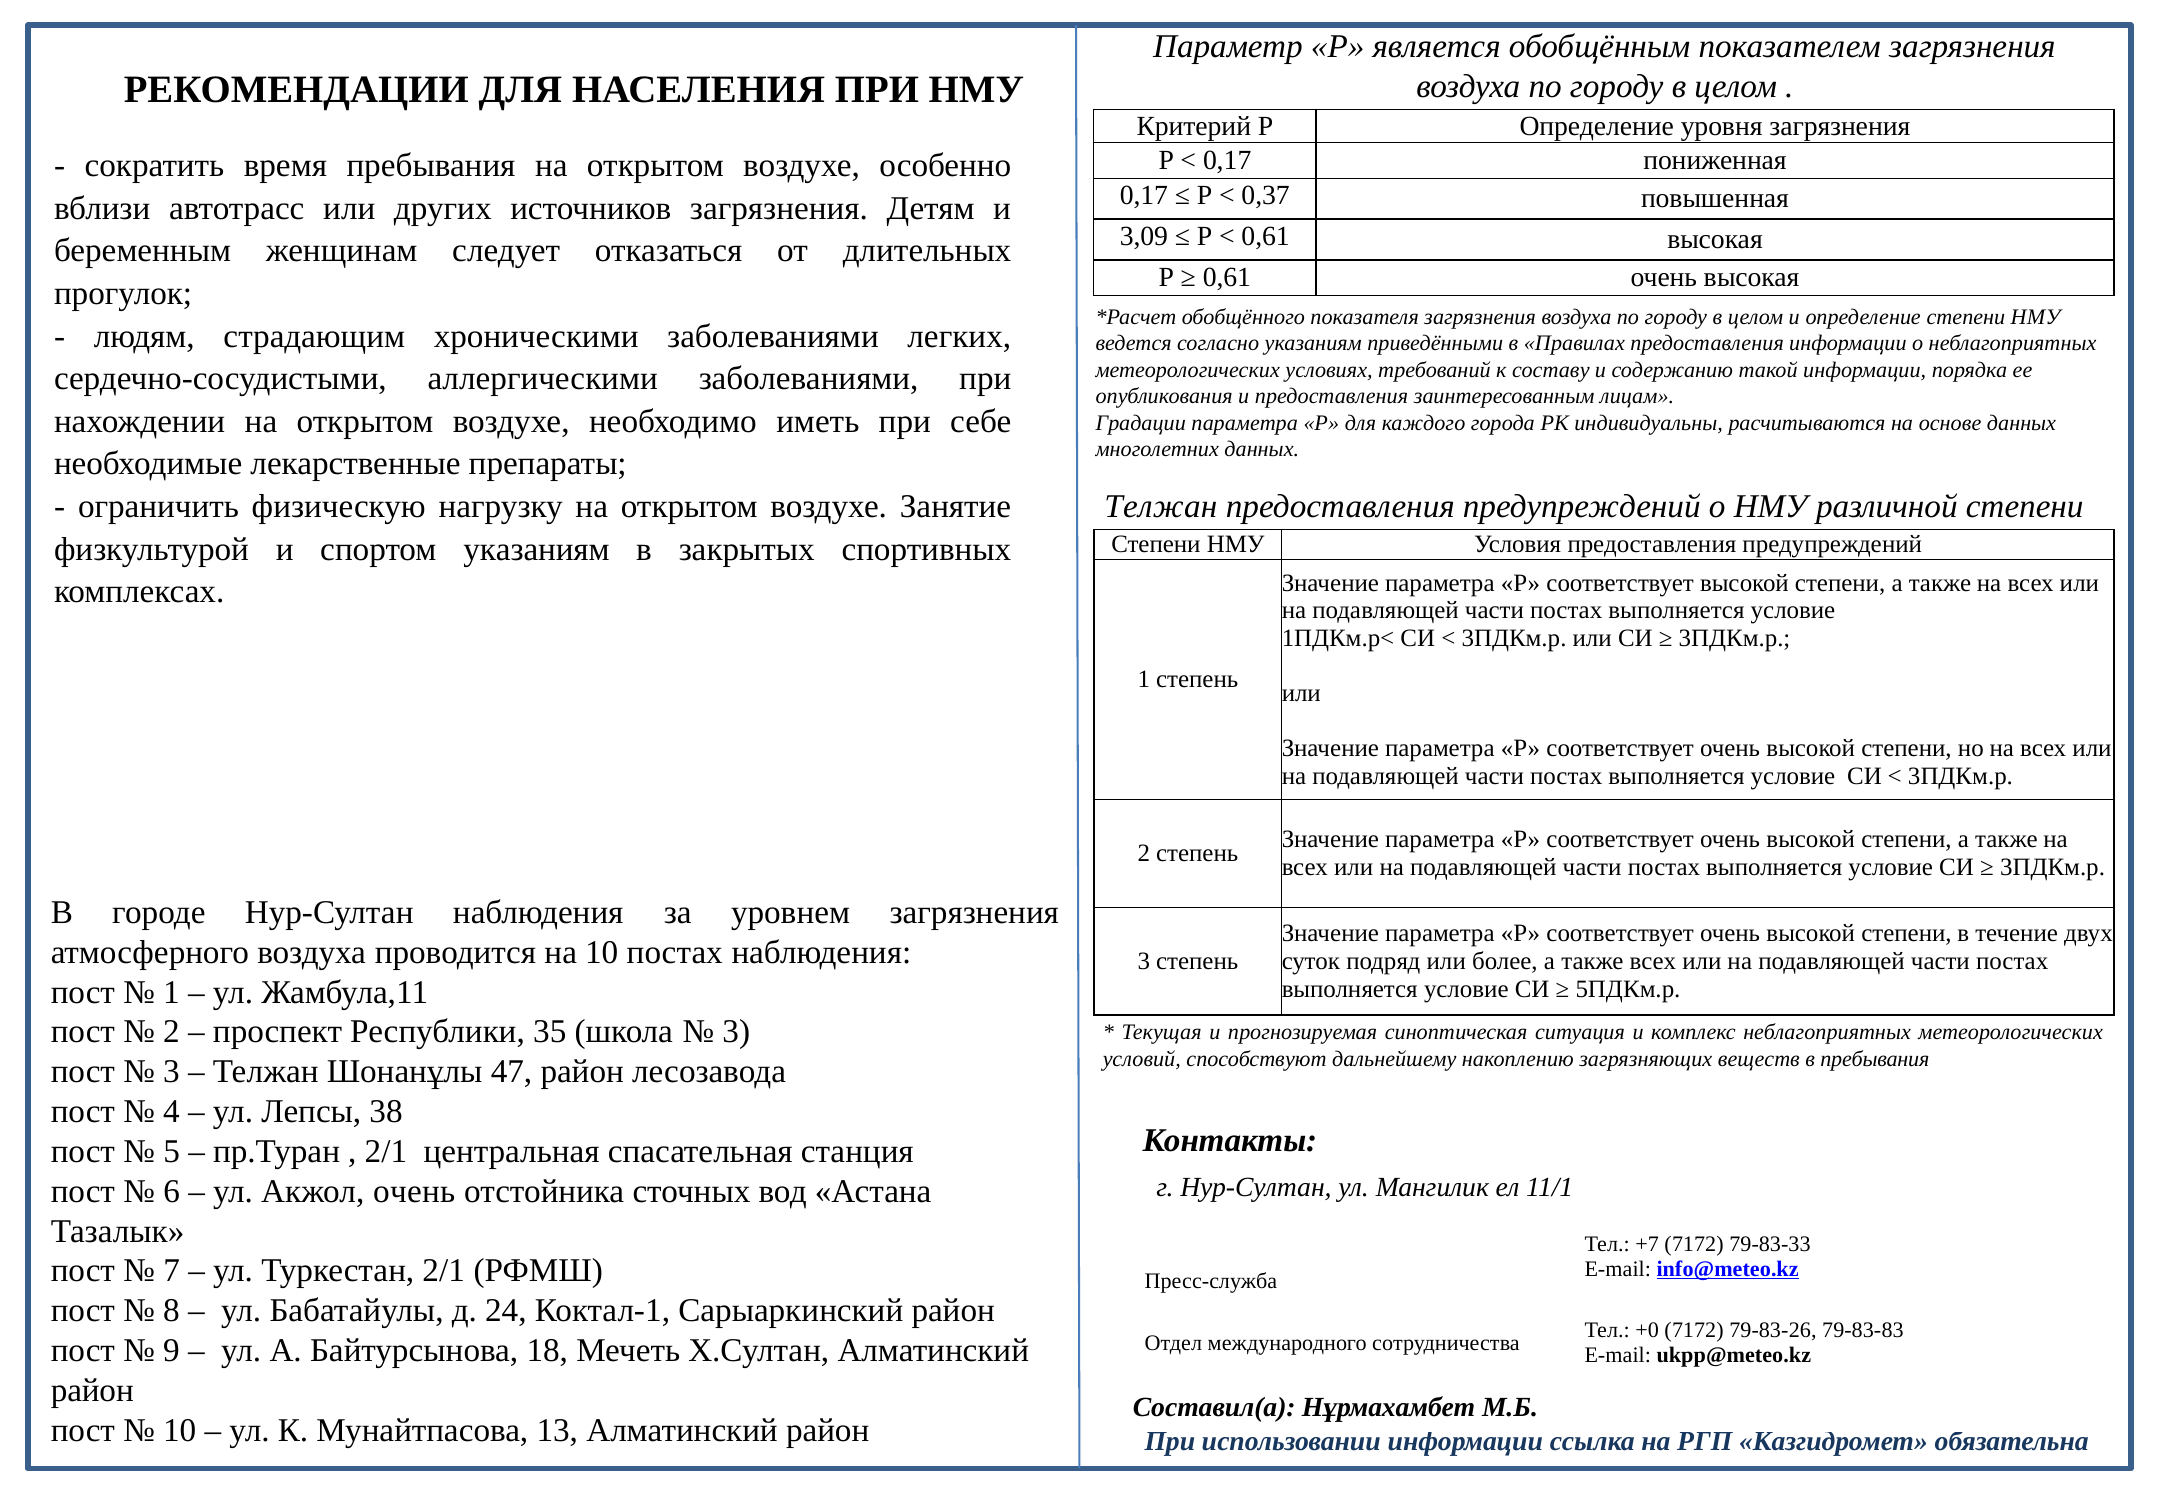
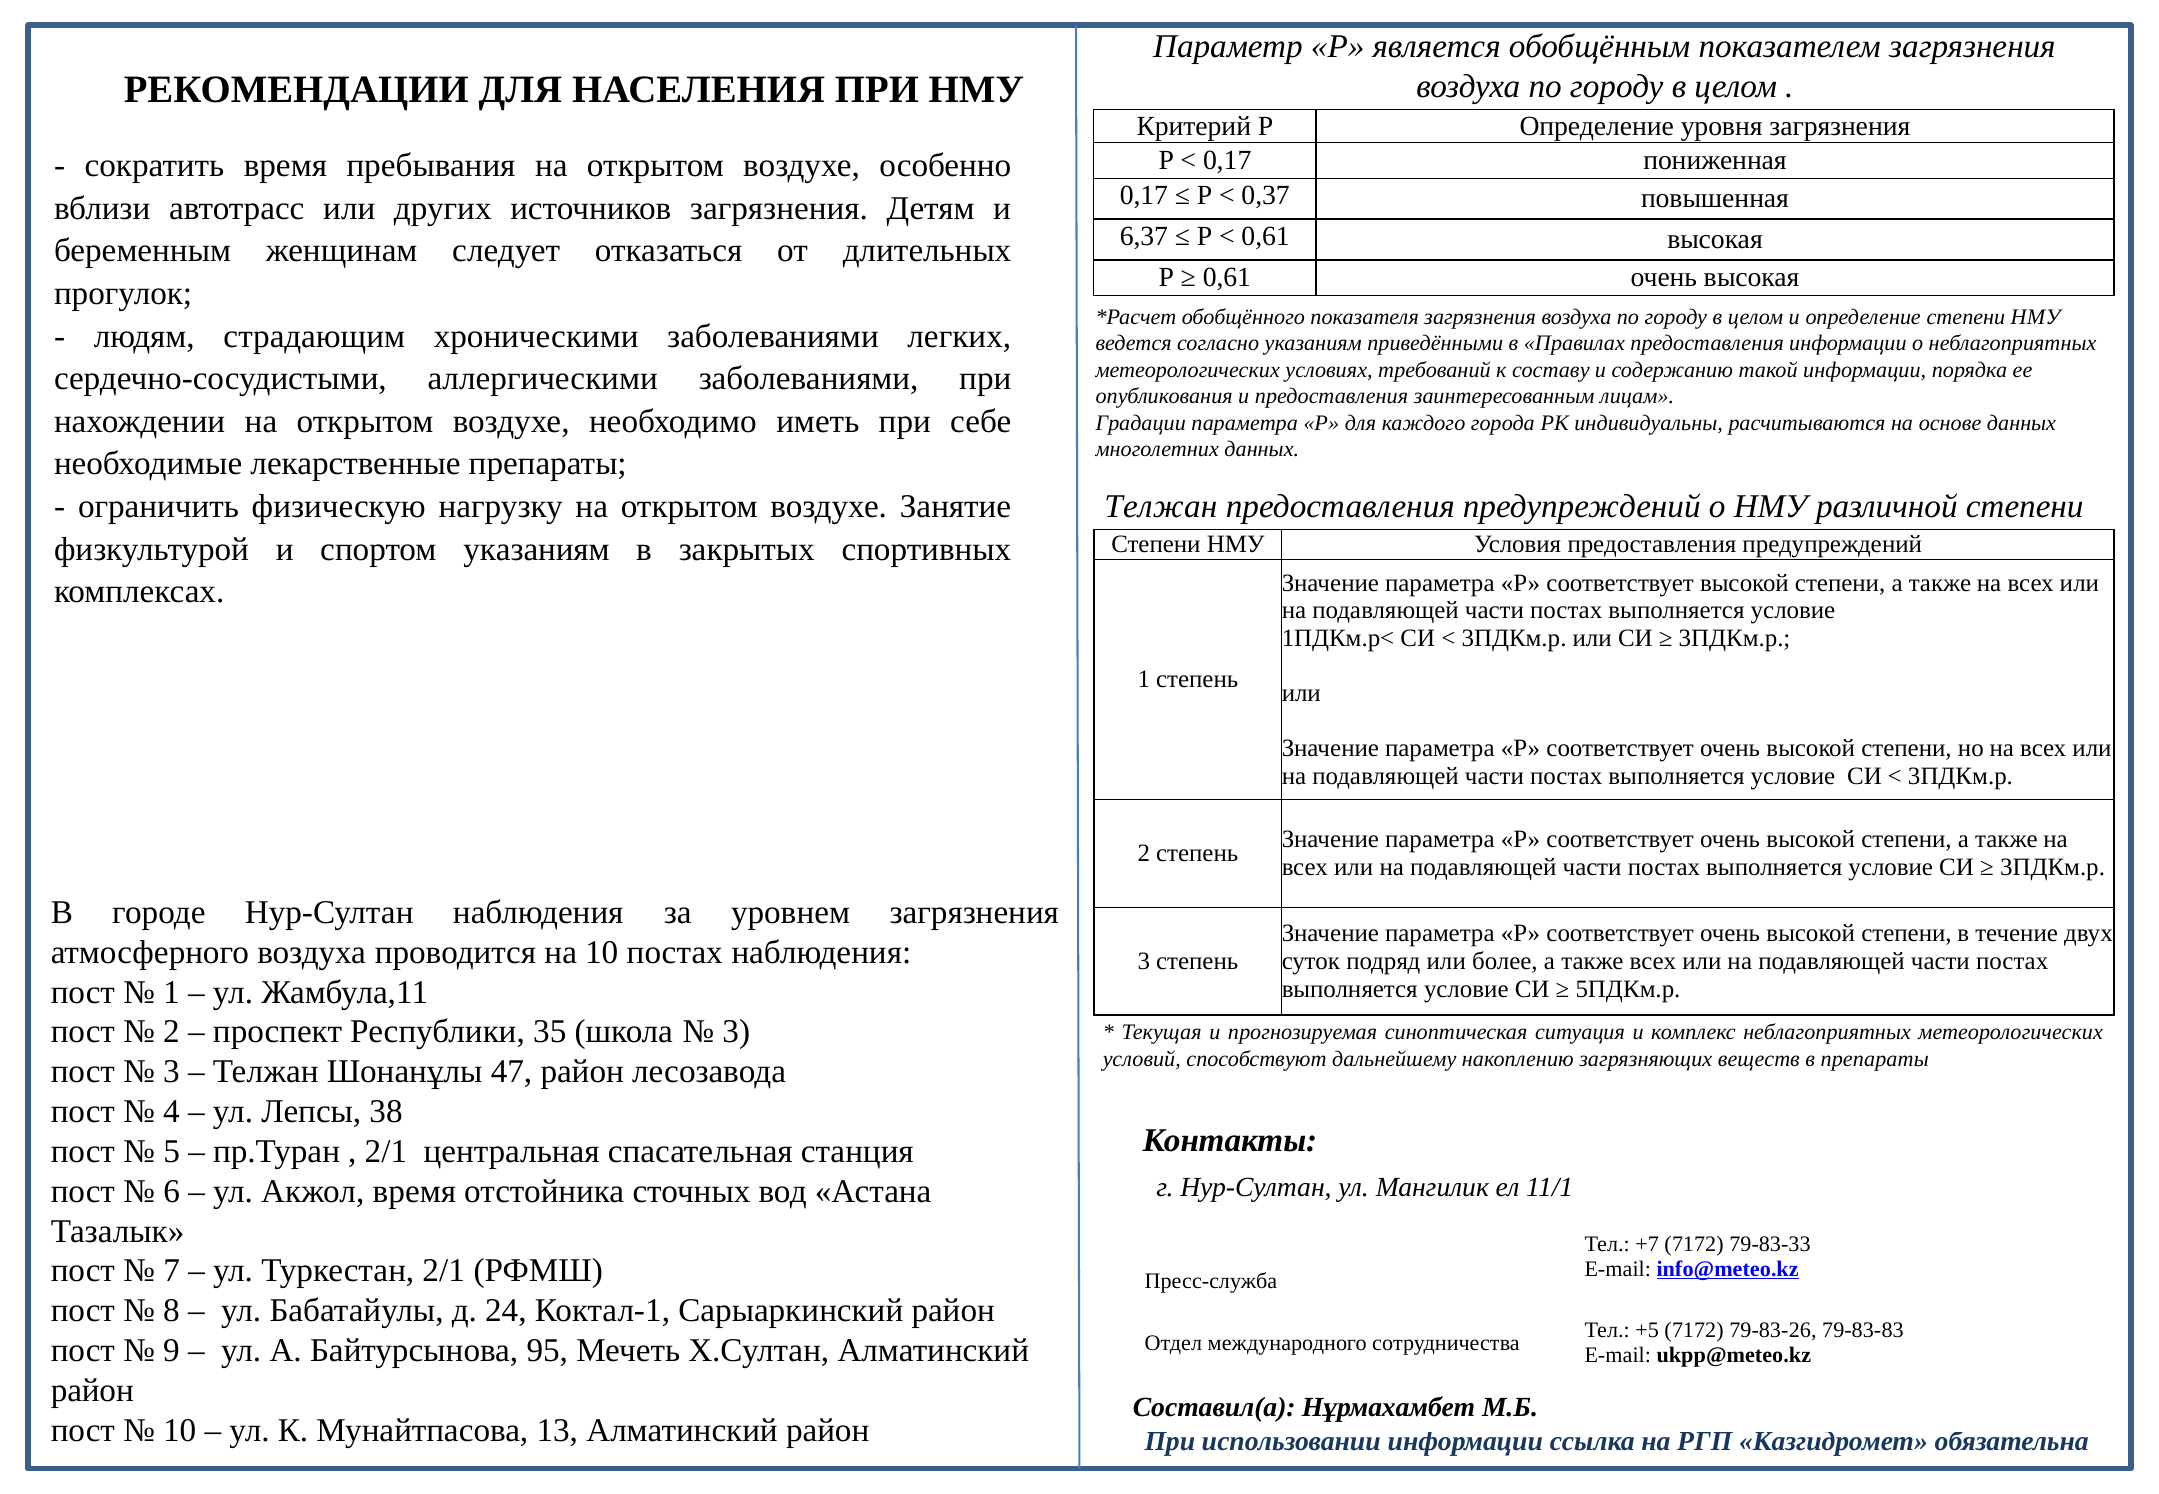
3,09: 3,09 -> 6,37
в пребывания: пребывания -> препараты
Акжол очень: очень -> время
+0: +0 -> +5
18: 18 -> 95
